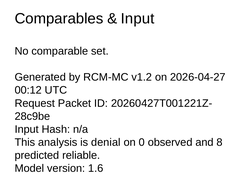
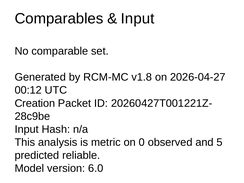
v1.2: v1.2 -> v1.8
Request: Request -> Creation
denial: denial -> metric
8: 8 -> 5
1.6: 1.6 -> 6.0
